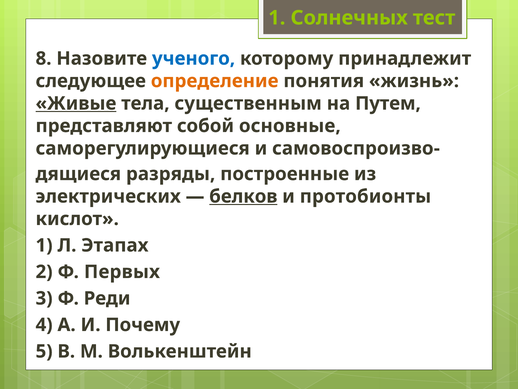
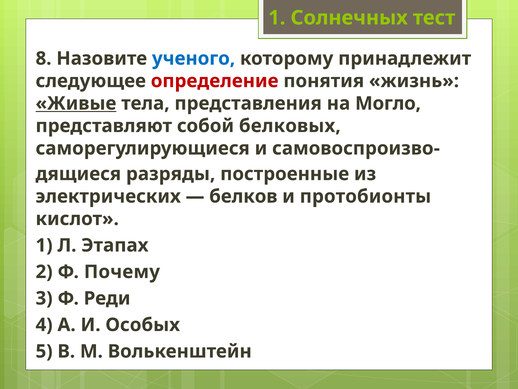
определение colour: orange -> red
существенным: существенным -> представления
Путем: Путем -> Могло
основные: основные -> белковых
белков underline: present -> none
Первых: Первых -> Почему
Почему: Почему -> Особых
